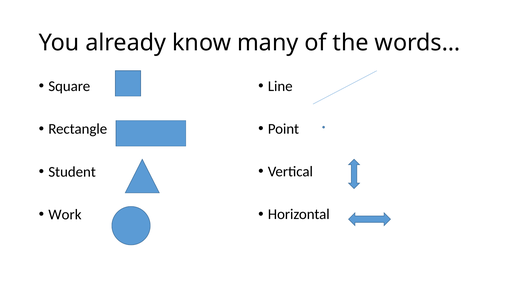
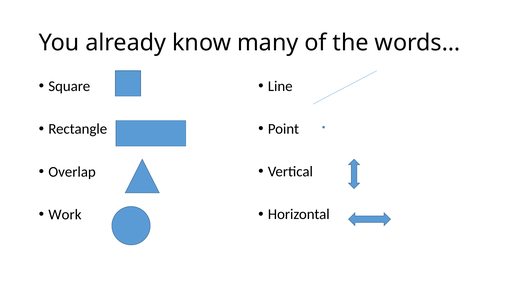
Student: Student -> Overlap
